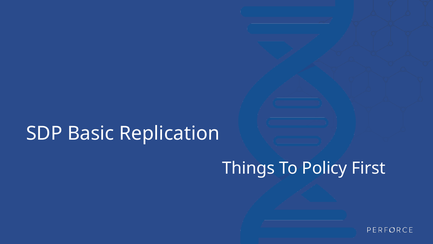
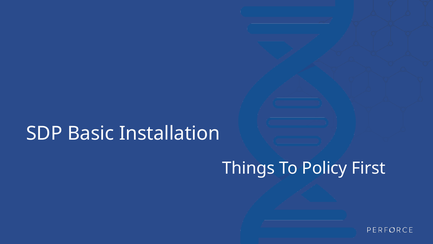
Replication: Replication -> Installation
